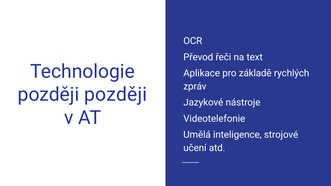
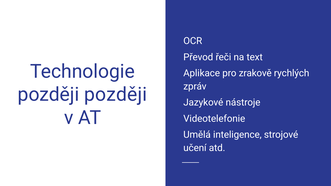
základě: základě -> zrakově
